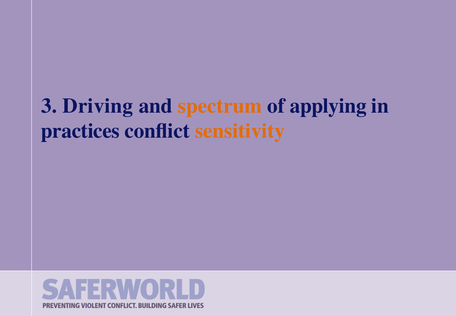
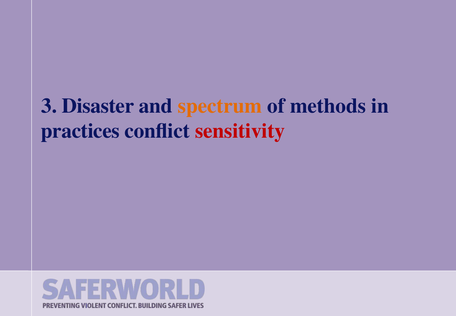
Driving: Driving -> Disaster
applying: applying -> methods
sensitivity colour: orange -> red
